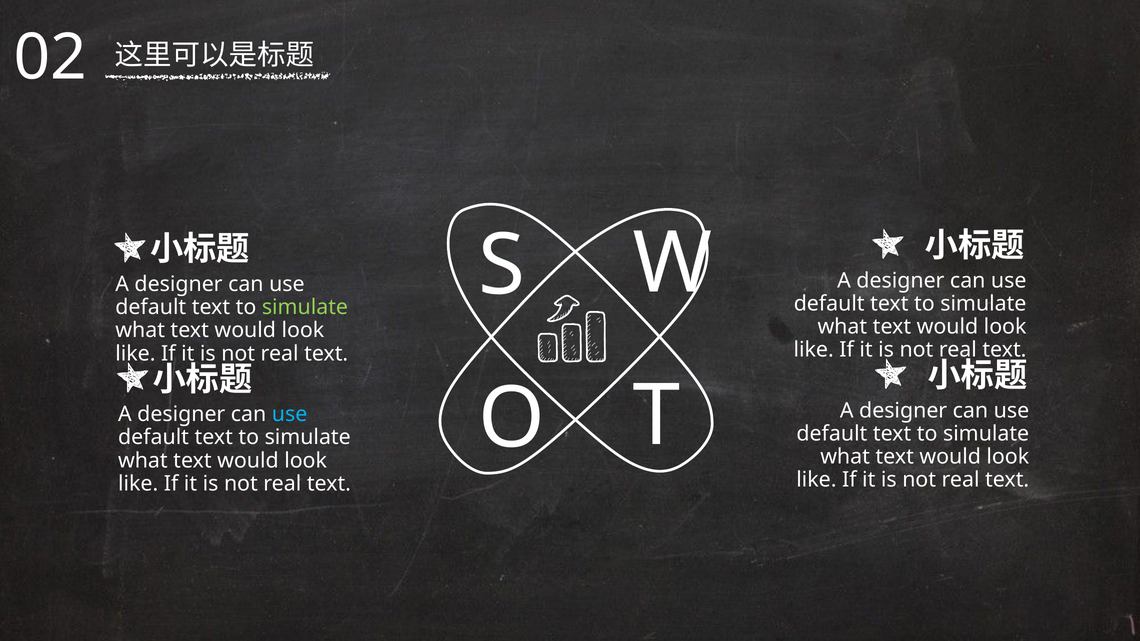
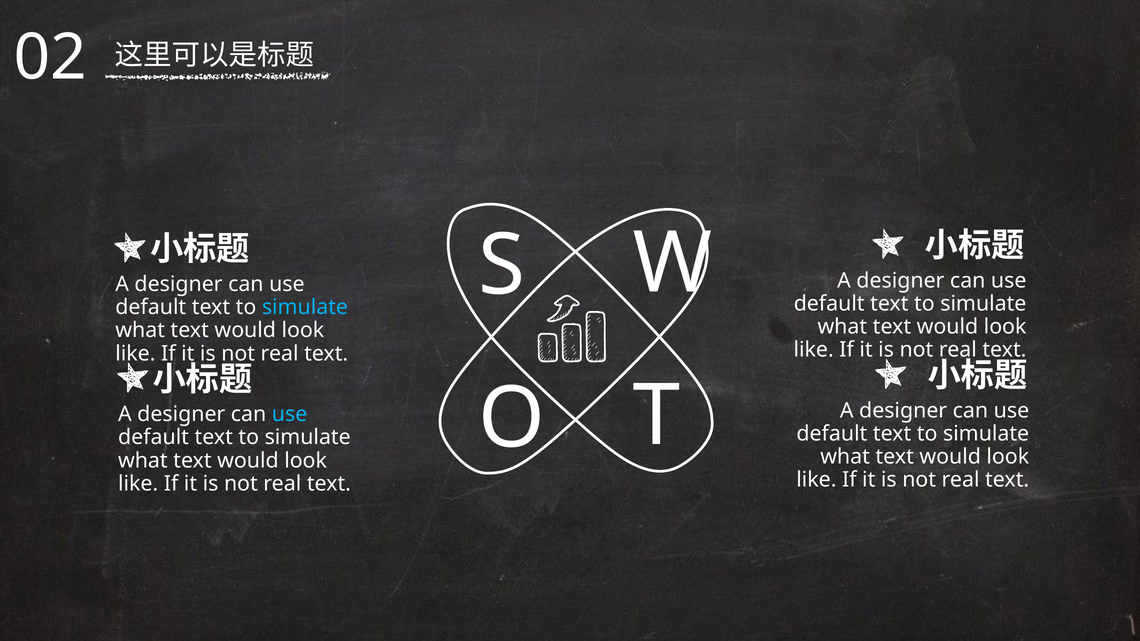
simulate at (305, 307) colour: light green -> light blue
